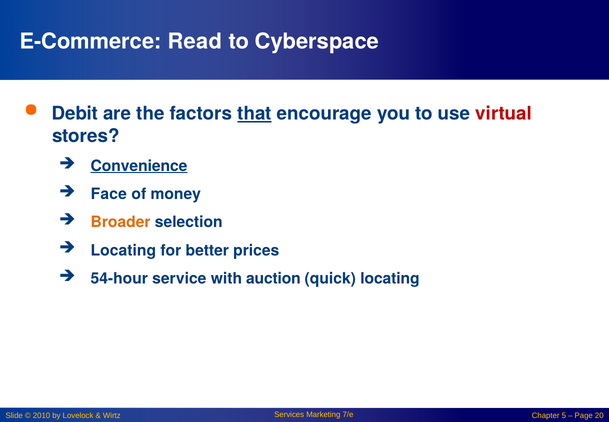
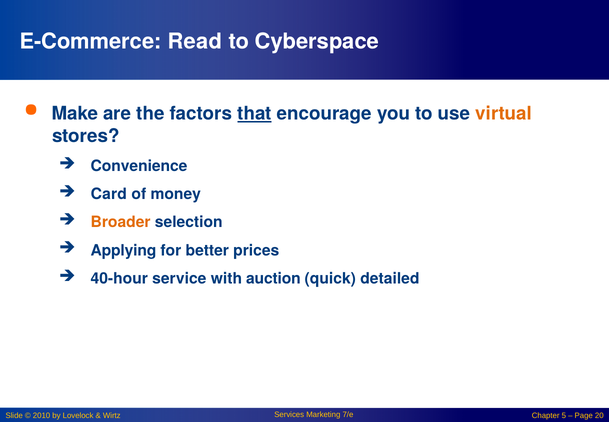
Debit: Debit -> Make
virtual colour: red -> orange
Convenience underline: present -> none
Face: Face -> Card
Locating at (123, 250): Locating -> Applying
54-hour: 54-hour -> 40-hour
quick locating: locating -> detailed
